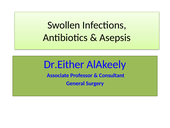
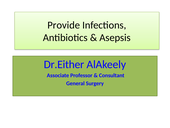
Swollen: Swollen -> Provide
